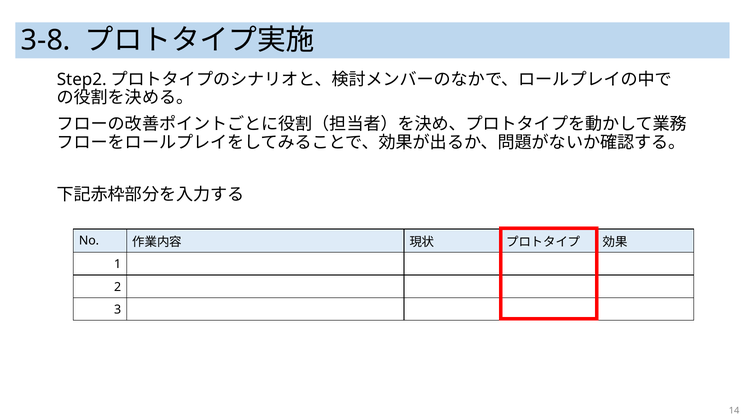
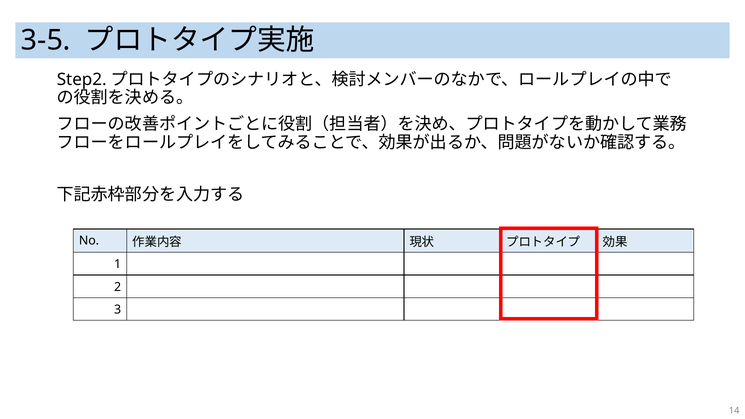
3-8: 3-8 -> 3-5
